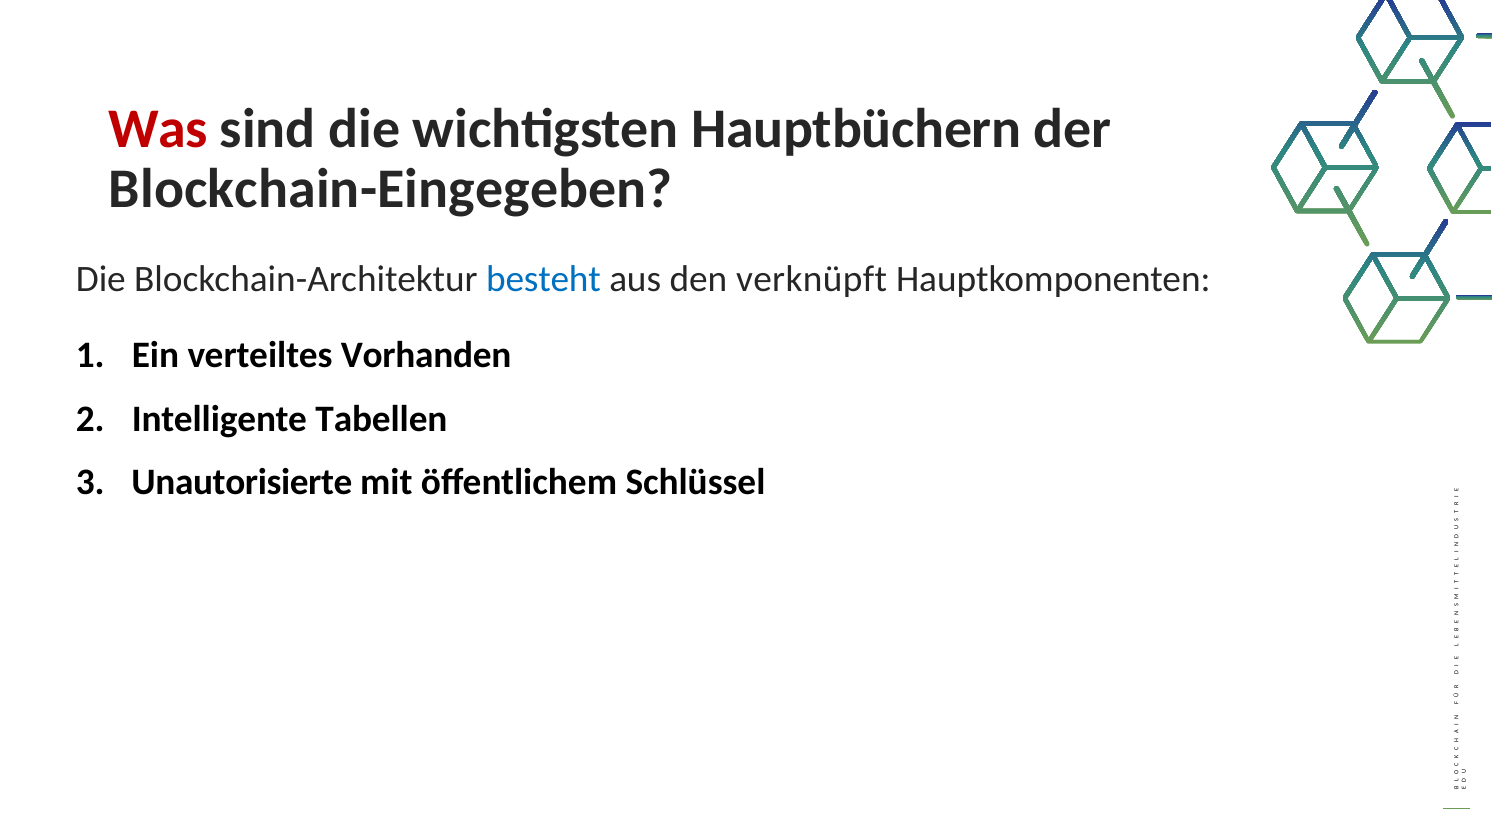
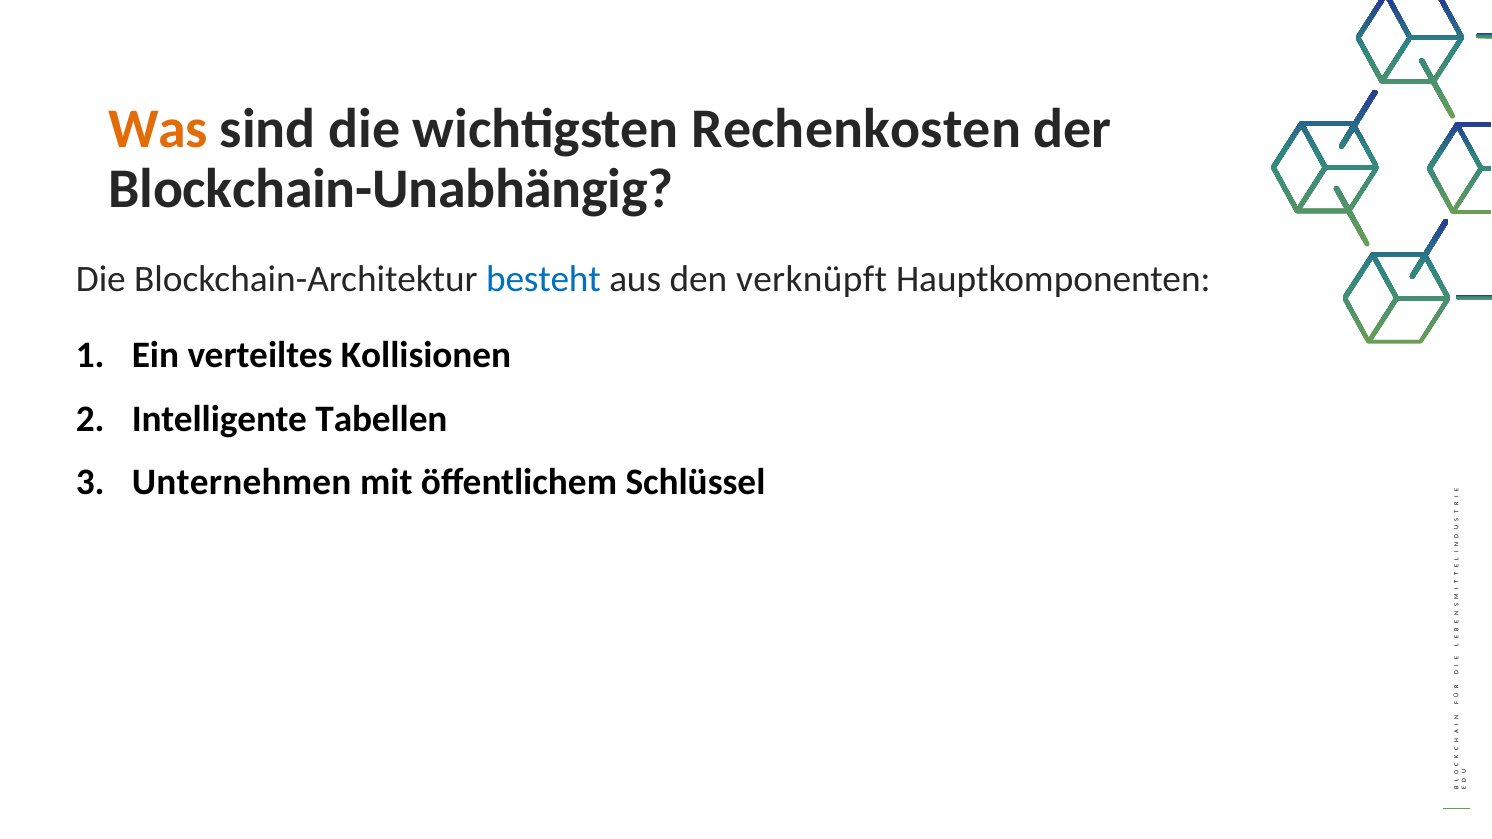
Was colour: red -> orange
Hauptbüchern: Hauptbüchern -> Rechenkosten
Blockchain-Eingegeben: Blockchain-Eingegeben -> Blockchain-Unabhängig
Vorhanden: Vorhanden -> Kollisionen
Unautorisierte: Unautorisierte -> Unternehmen
